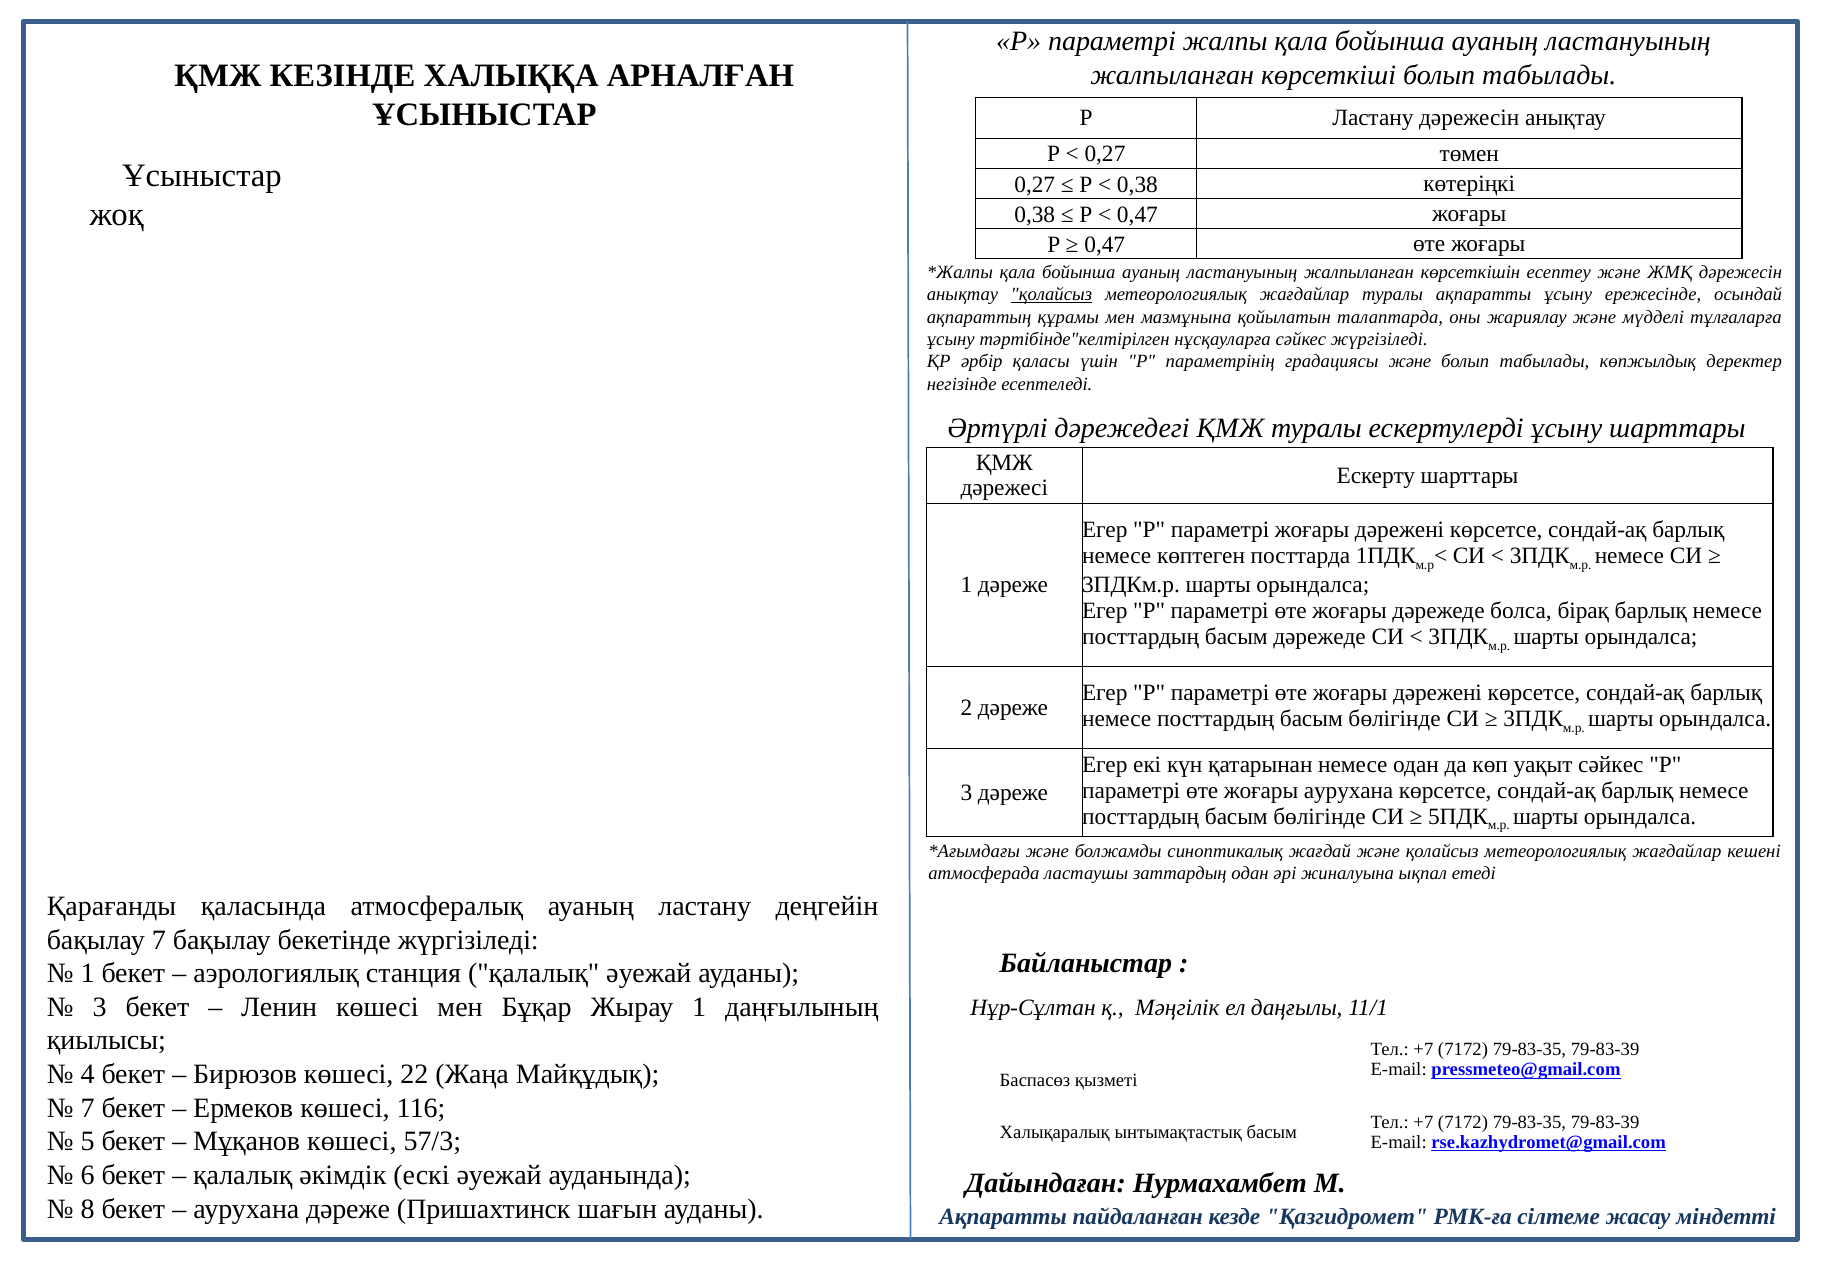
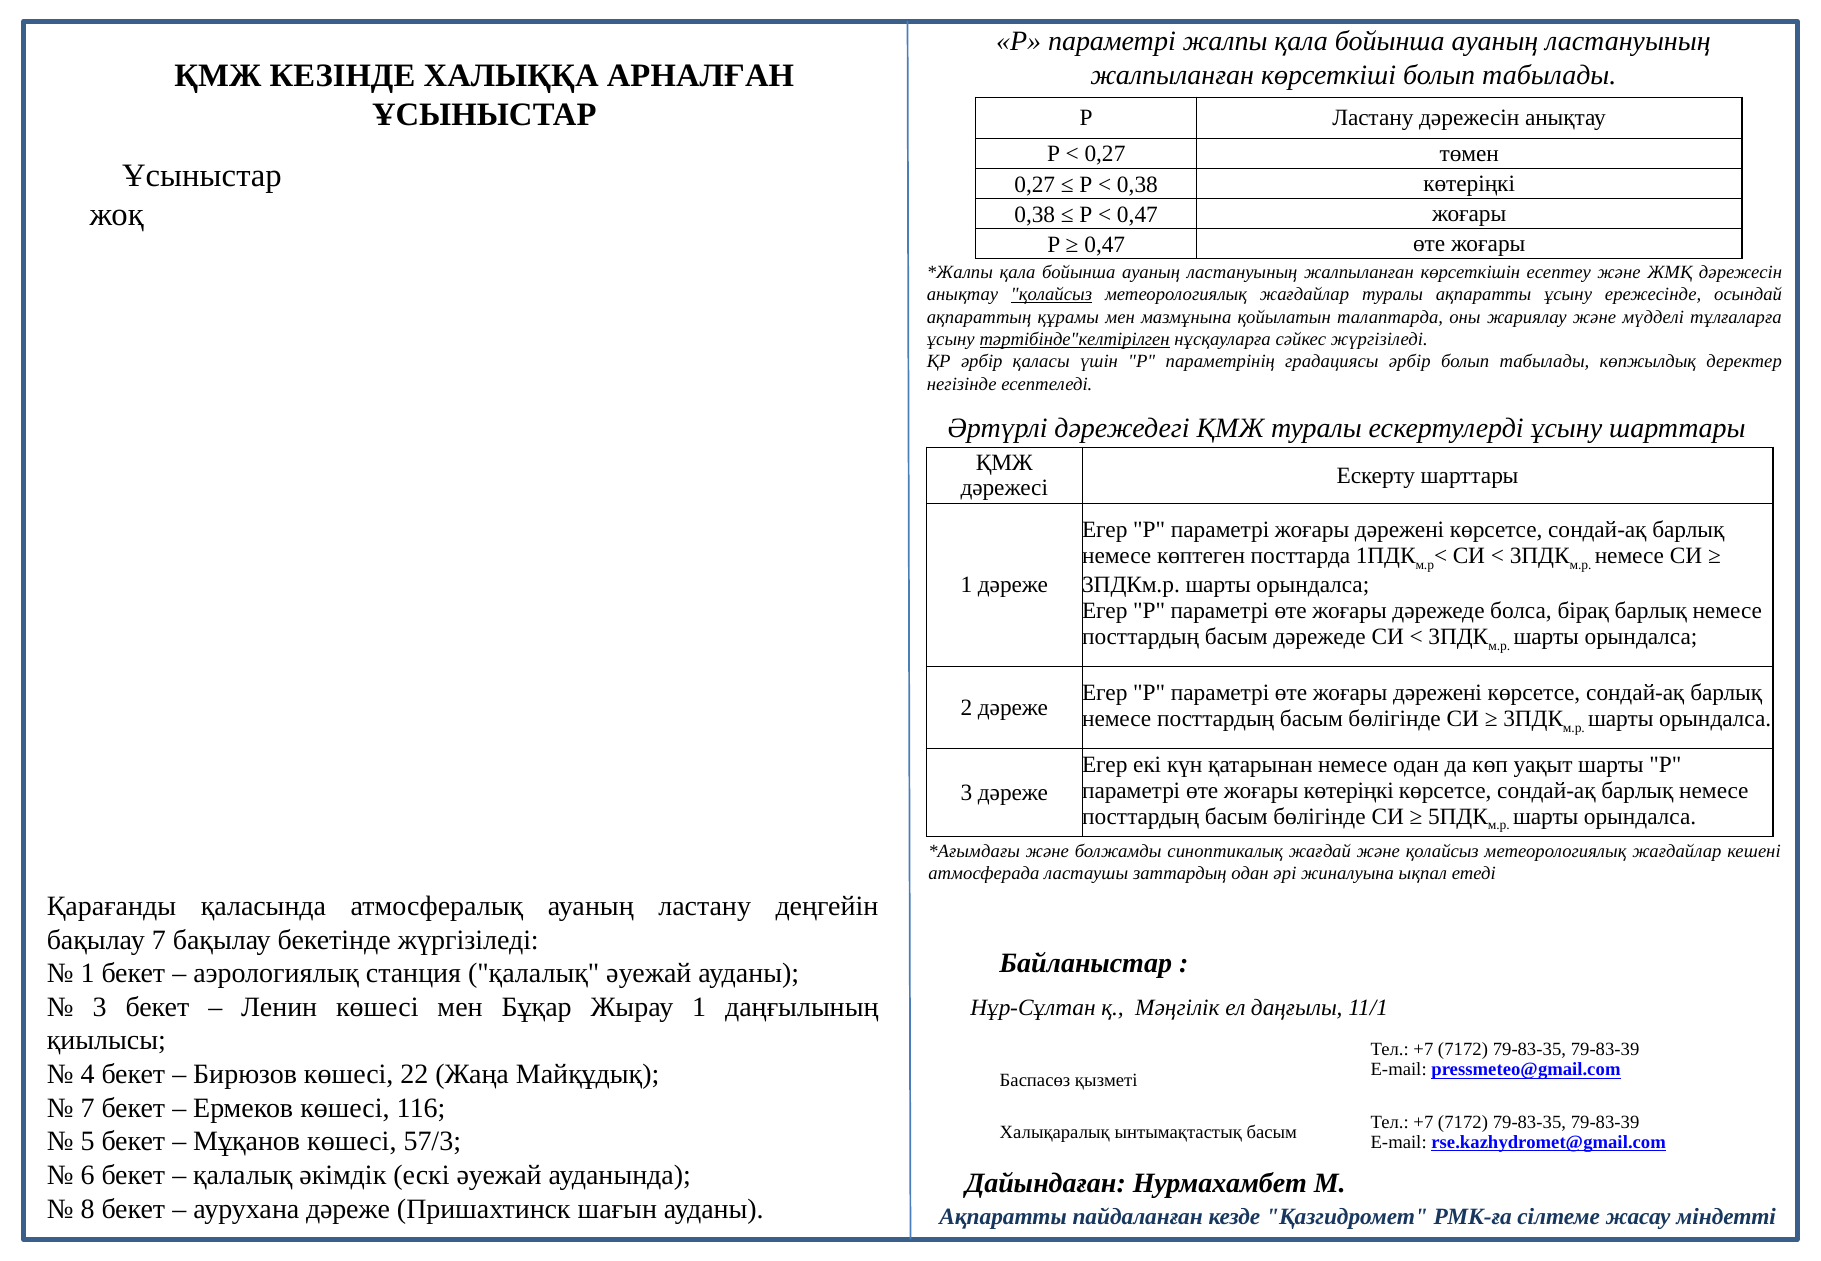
тәртібінде"келтірілген underline: none -> present
градациясы және: және -> әрбір
уақыт сәйкес: сәйкес -> шарты
жоғары аурухана: аурухана -> көтеріңкі
